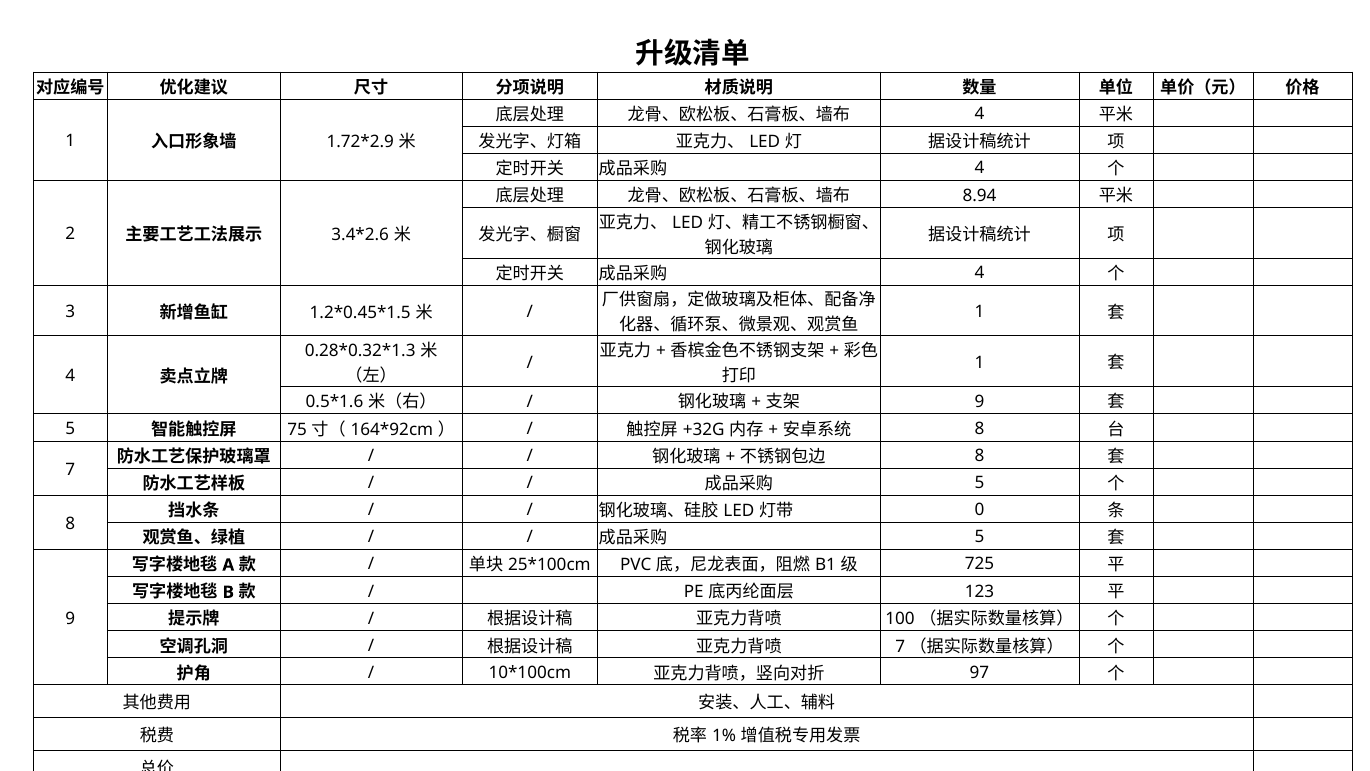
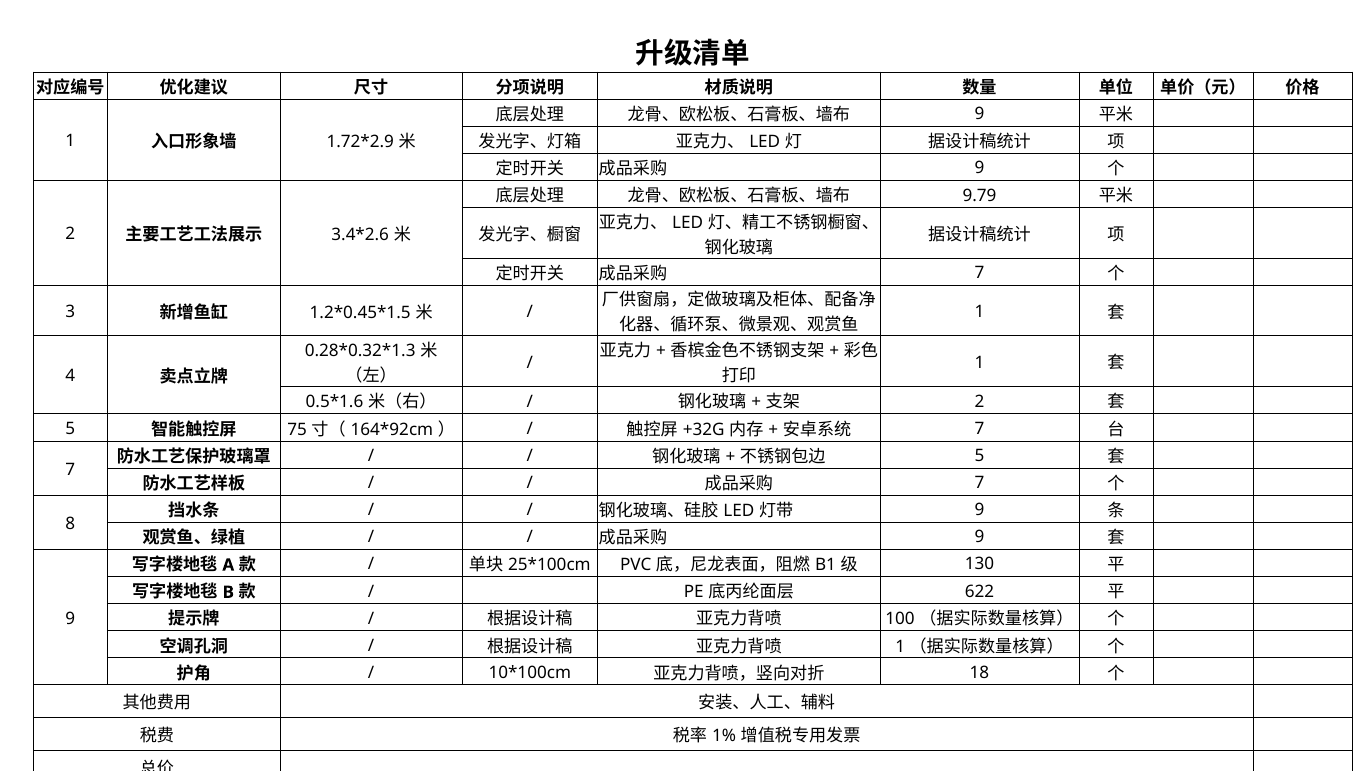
4 at (980, 114): 4 -> 9
4 at (980, 168): 4 -> 9
8.94: 8.94 -> 9.79
4 at (980, 273): 4 -> 7
9 at (980, 401): 9 -> 2
8 at (980, 429): 8 -> 7
8 at (980, 456): 8 -> 5
5 at (980, 483): 5 -> 7
0 at (980, 510): 0 -> 9
5 at (980, 537): 5 -> 9
725: 725 -> 130
123: 123 -> 622
7 at (900, 646): 7 -> 1
97: 97 -> 18
